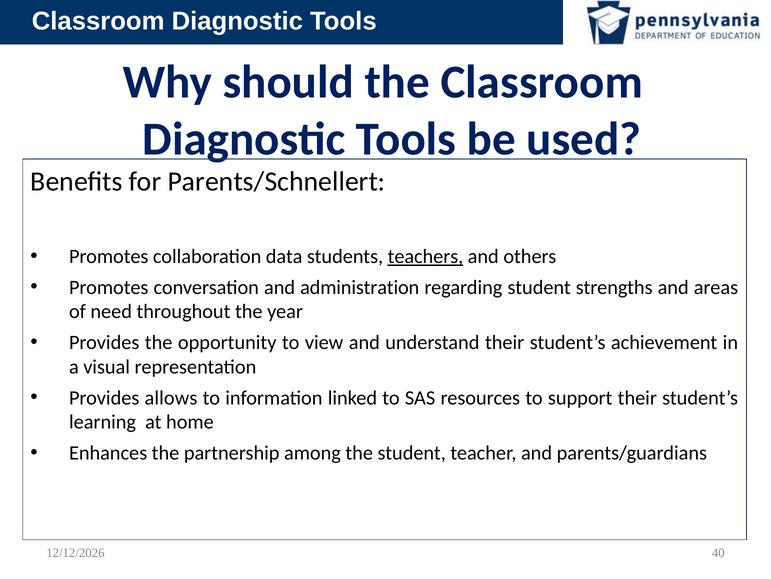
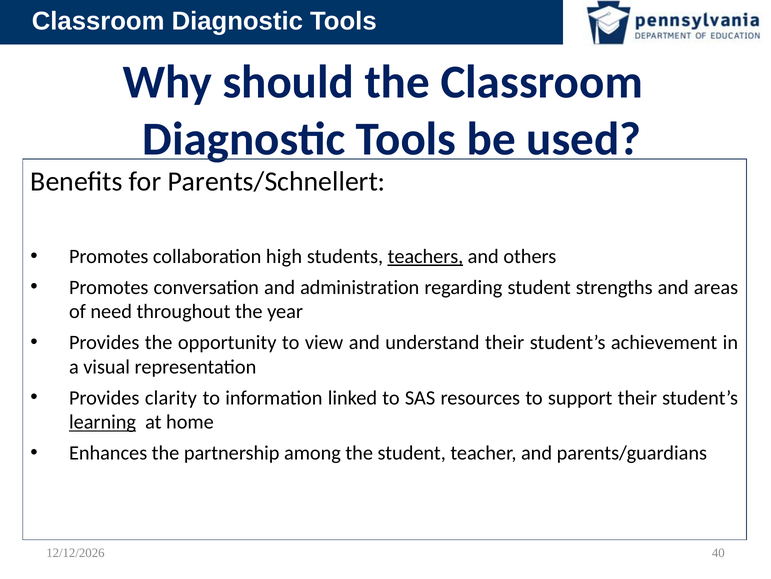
data: data -> high
allows: allows -> clarity
learning underline: none -> present
